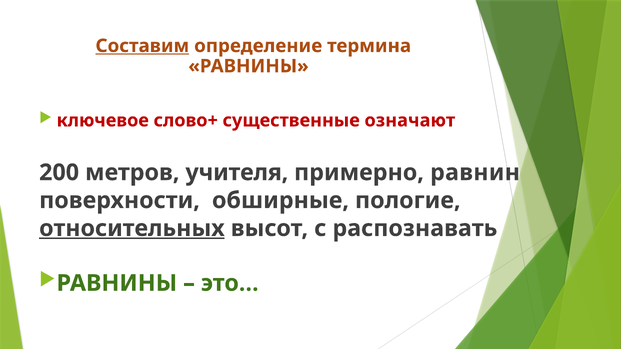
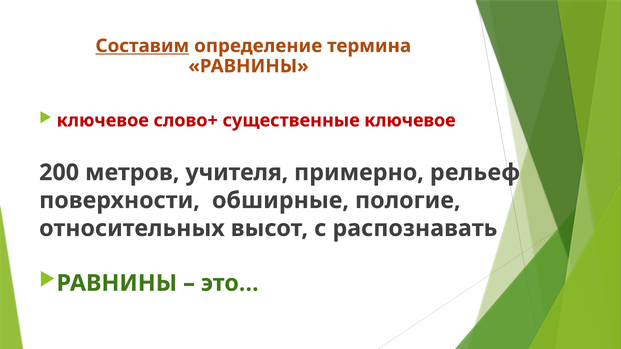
существенные означают: означают -> ключевое
равнин: равнин -> рельеф
относительных underline: present -> none
